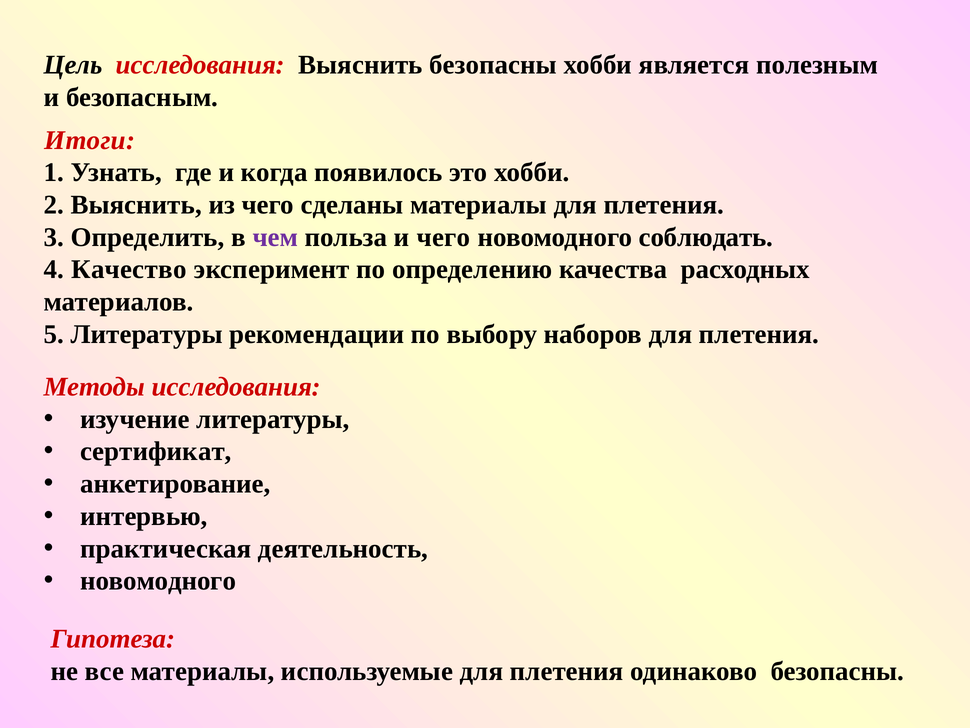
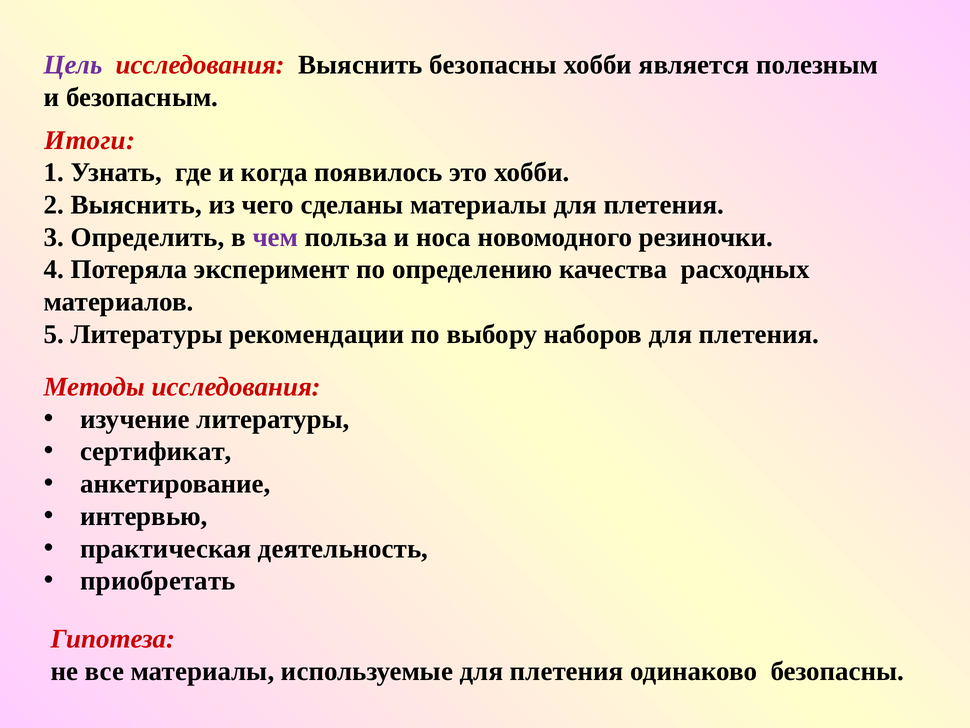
Цель colour: black -> purple
и чего: чего -> носа
соблюдать: соблюдать -> резиночки
Качество: Качество -> Потеряла
новомодного at (158, 581): новомодного -> приобретать
